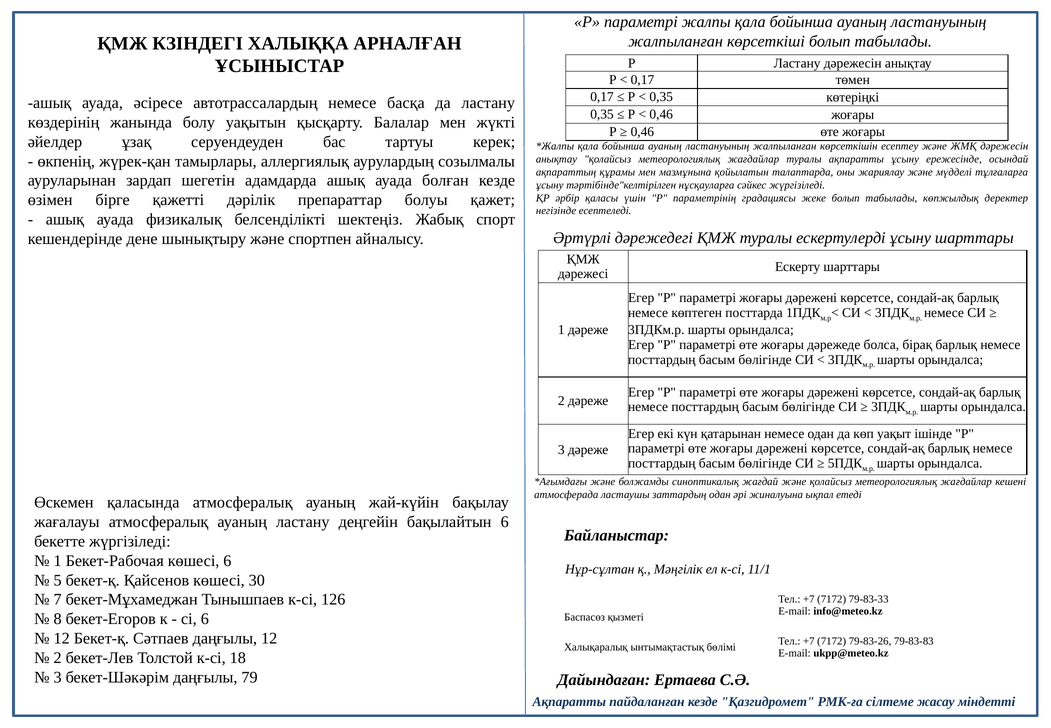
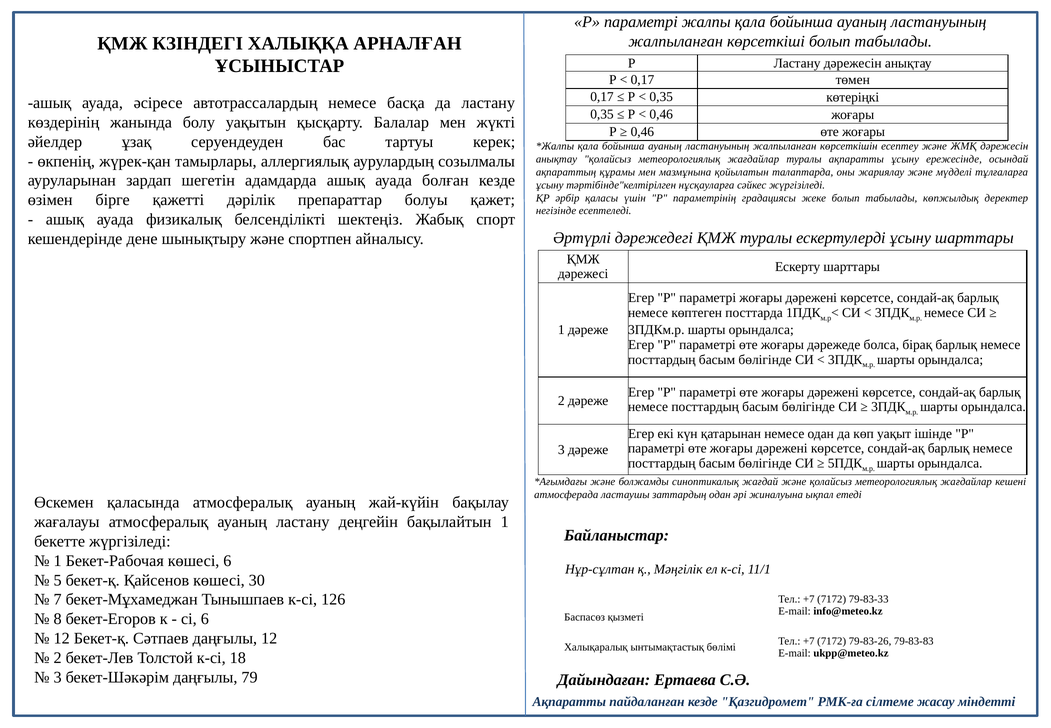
бақылайтын 6: 6 -> 1
